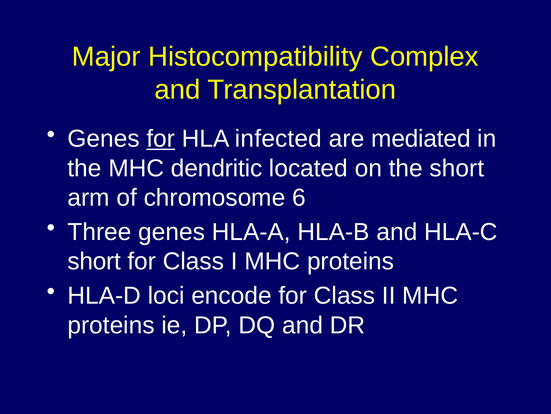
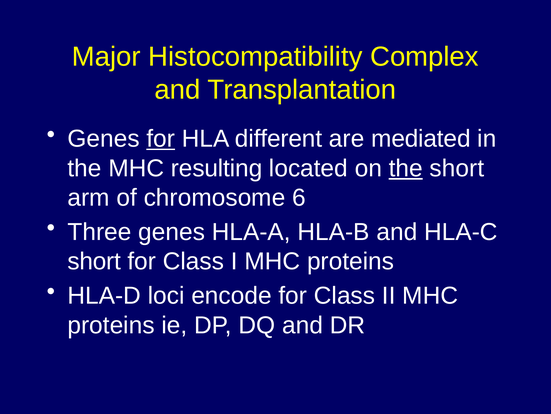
infected: infected -> different
dendritic: dendritic -> resulting
the at (406, 168) underline: none -> present
